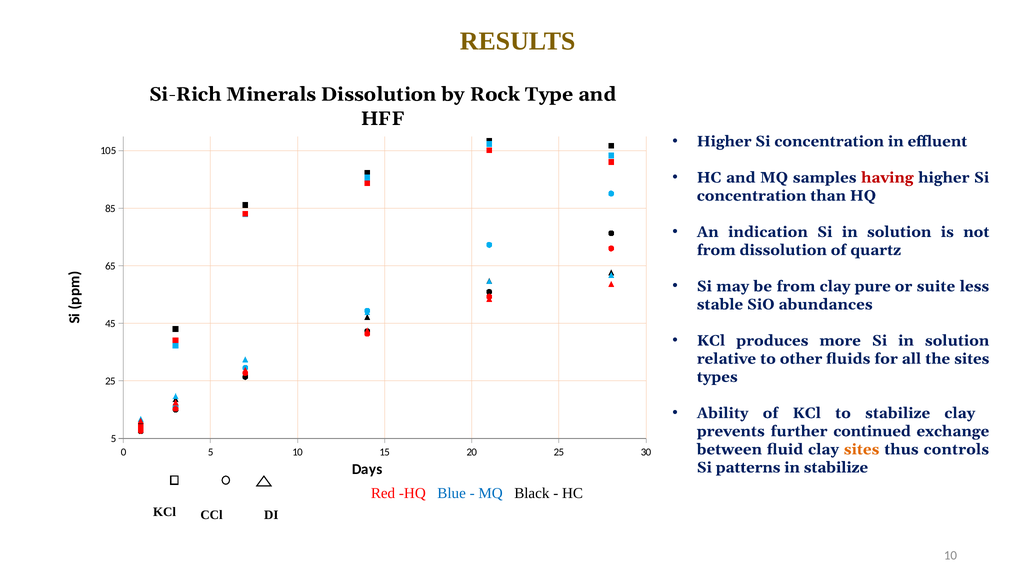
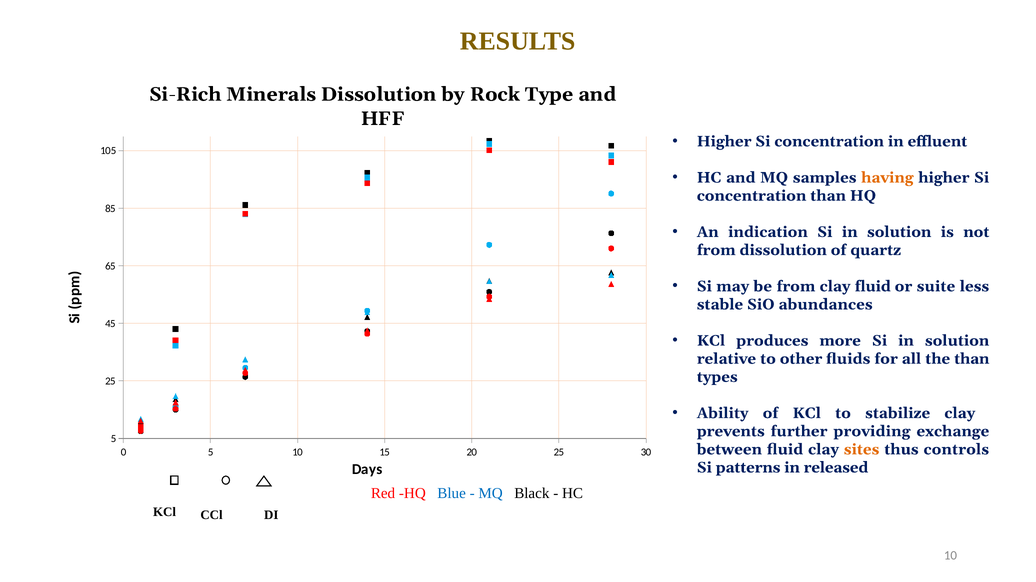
having colour: red -> orange
clay pure: pure -> fluid
the sites: sites -> than
continued: continued -> providing
in stabilize: stabilize -> released
